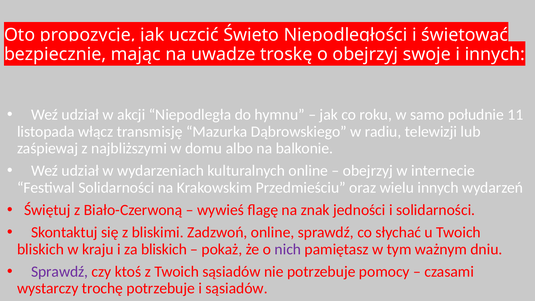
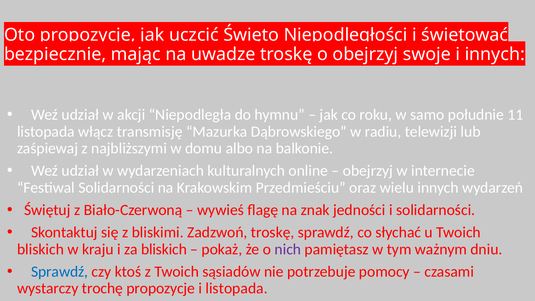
Zadzwoń online: online -> troskę
Sprawdź at (60, 272) colour: purple -> blue
trochę potrzebuje: potrzebuje -> propozycje
i sąsiadów: sąsiadów -> listopada
